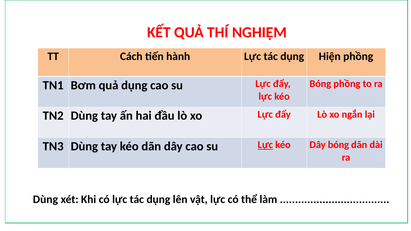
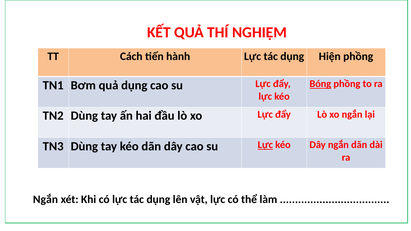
Bóng at (320, 84) underline: none -> present
Dây bóng: bóng -> ngắn
Dùng at (45, 200): Dùng -> Ngắn
